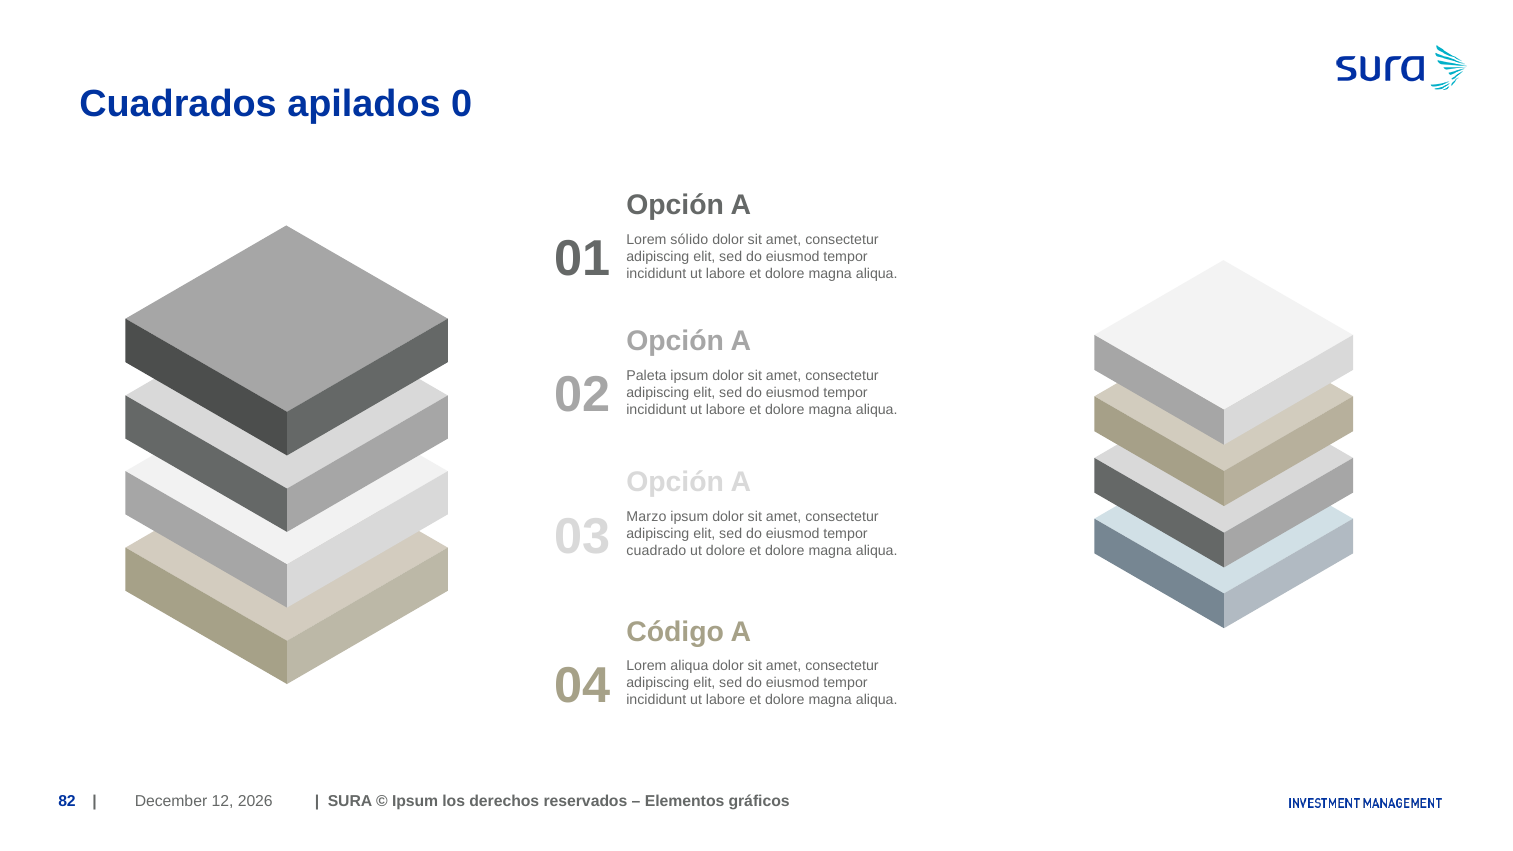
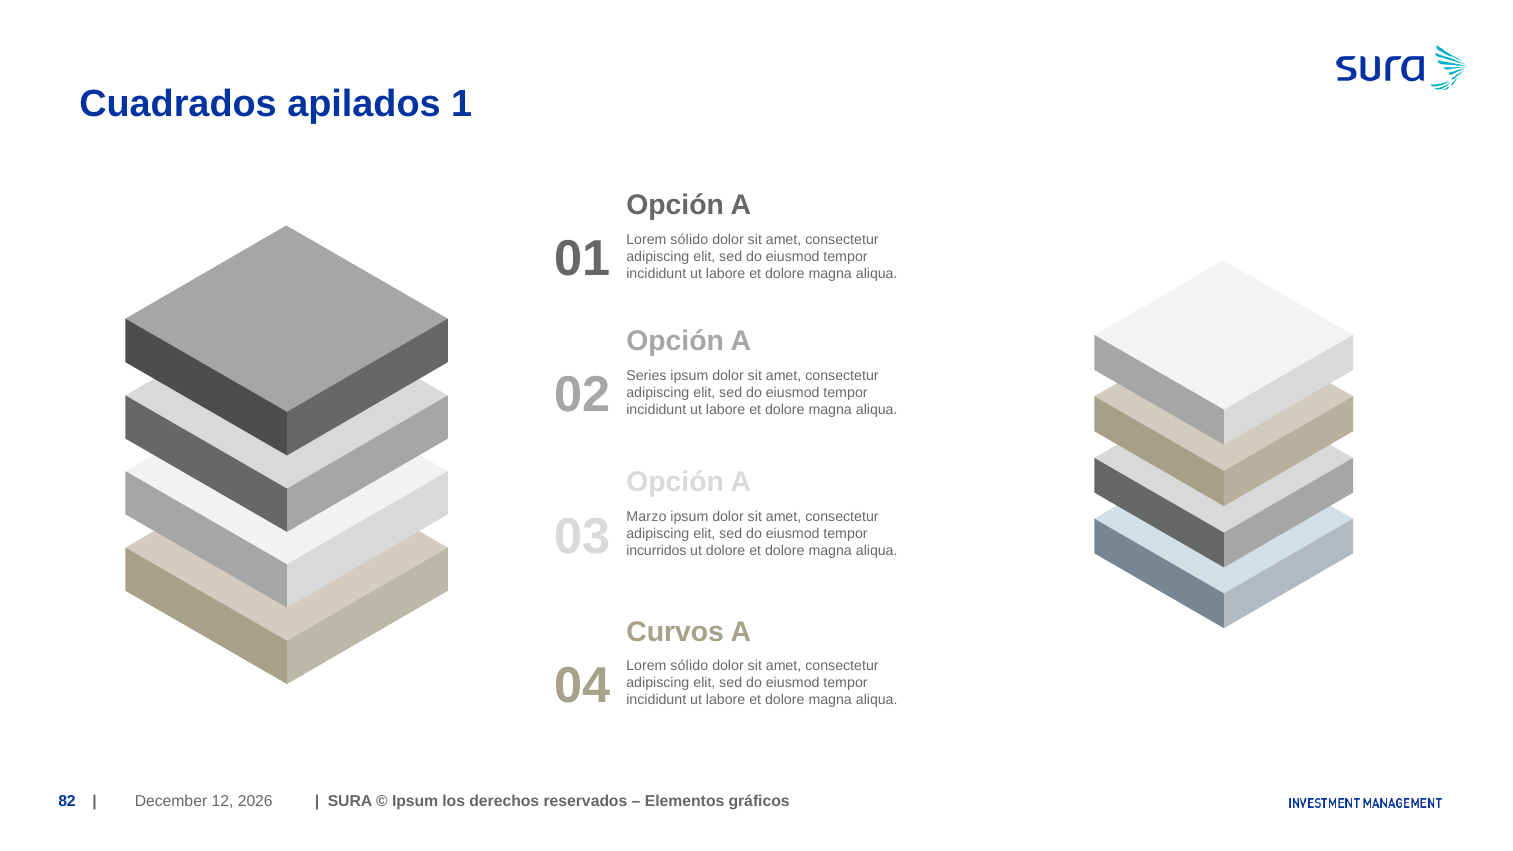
0: 0 -> 1
Paleta: Paleta -> Series
cuadrado: cuadrado -> incurridos
Código: Código -> Curvos
aliqua at (689, 666): aliqua -> sólido
